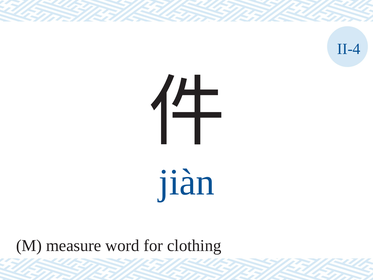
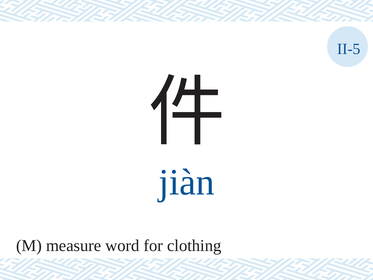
II-4: II-4 -> II-5
